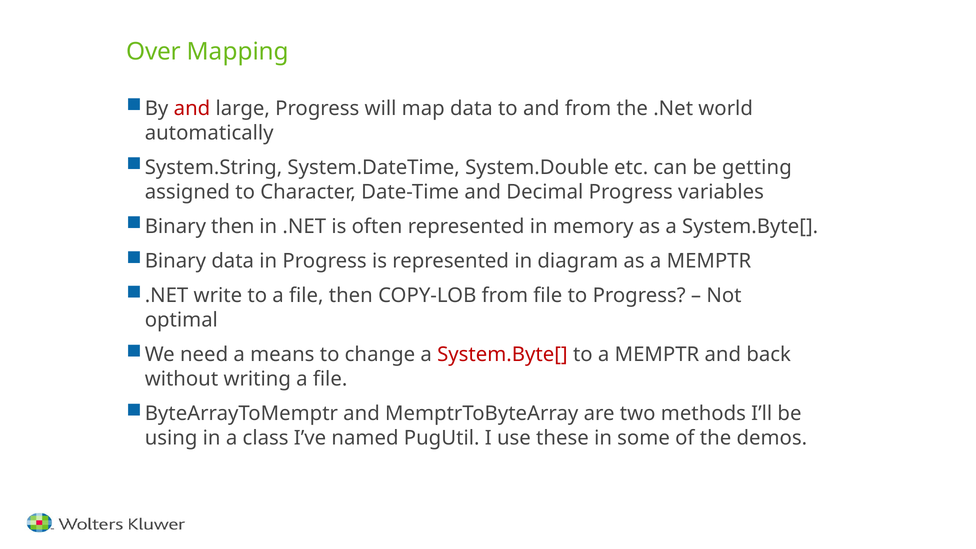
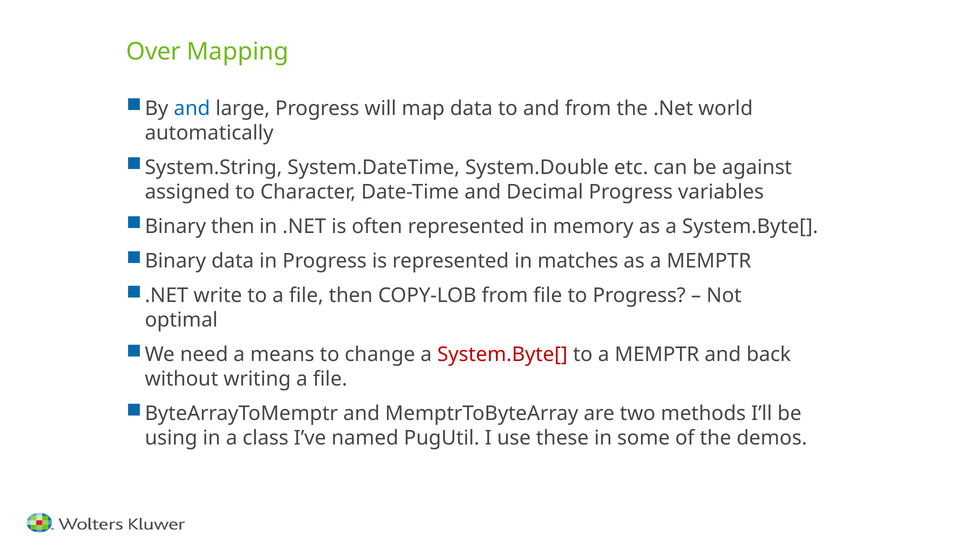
and at (192, 109) colour: red -> blue
getting: getting -> against
diagram: diagram -> matches
